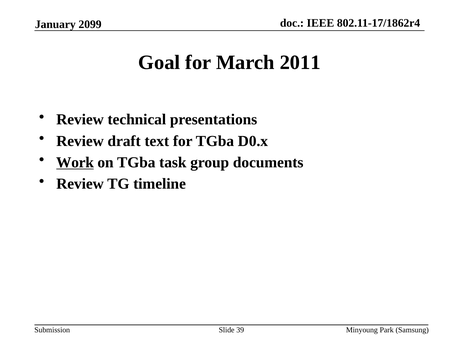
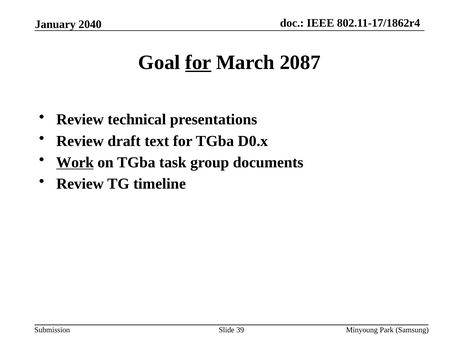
2099: 2099 -> 2040
for at (198, 63) underline: none -> present
2011: 2011 -> 2087
